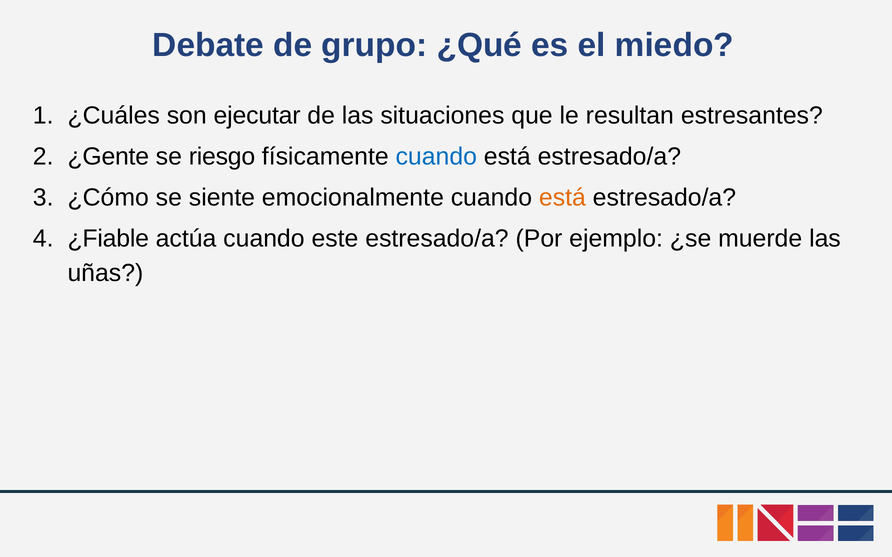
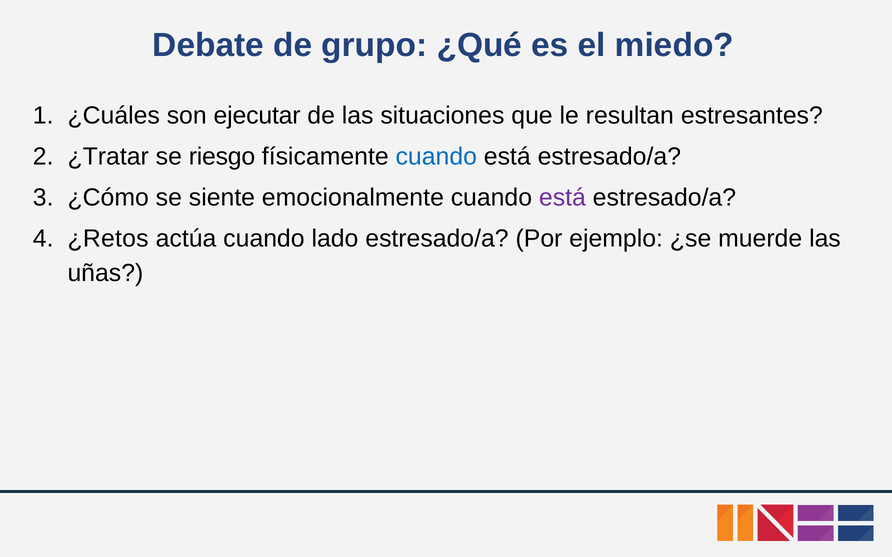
¿Gente: ¿Gente -> ¿Tratar
está at (562, 198) colour: orange -> purple
¿Fiable: ¿Fiable -> ¿Retos
este: este -> lado
